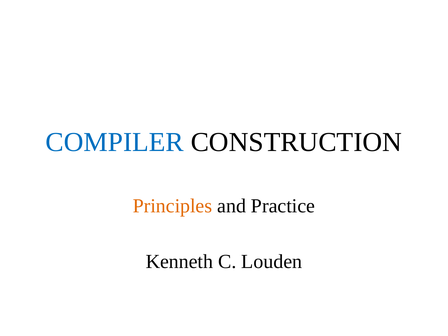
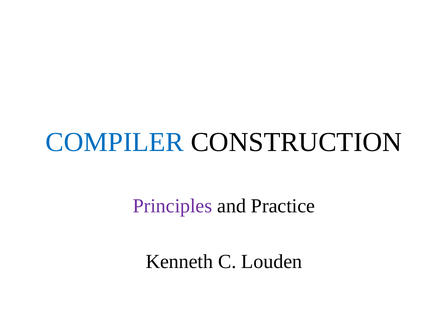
Principles colour: orange -> purple
